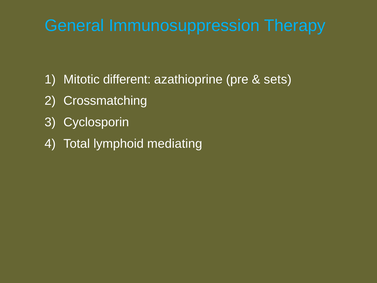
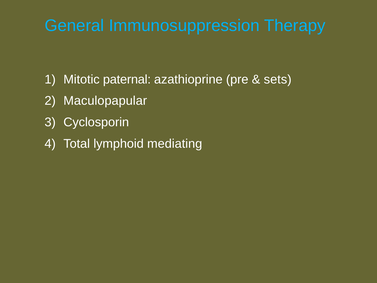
different: different -> paternal
Crossmatching: Crossmatching -> Maculopapular
